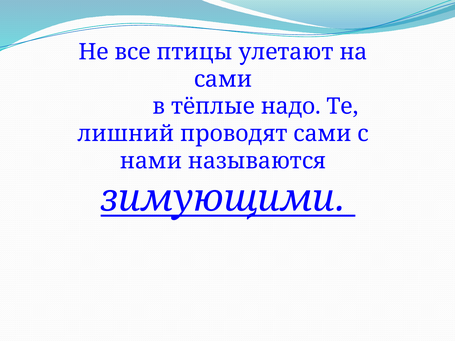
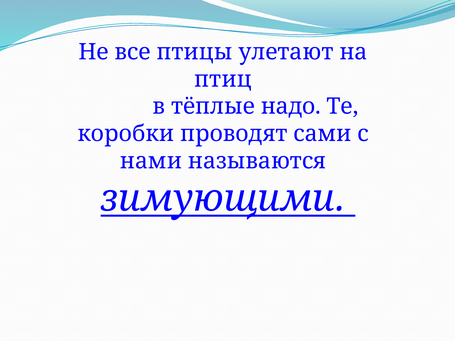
сами at (223, 79): сами -> птиц
лишний: лишний -> коробки
